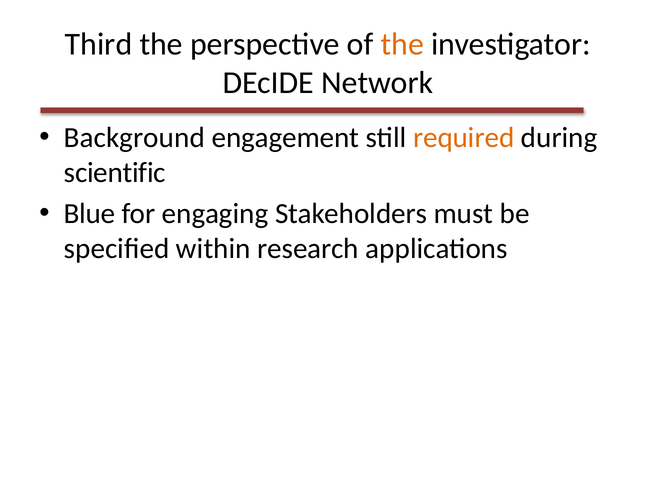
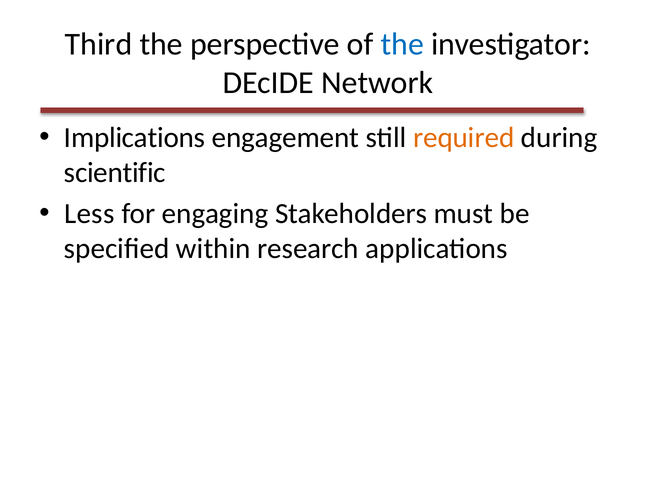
the at (402, 44) colour: orange -> blue
Background: Background -> Implications
Blue: Blue -> Less
